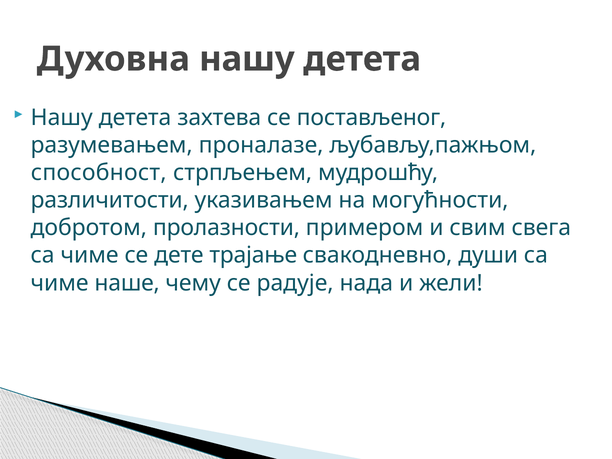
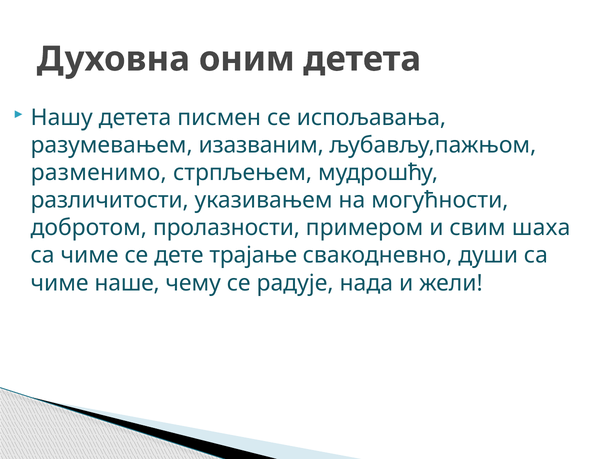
Духовна нашу: нашу -> оним
захтева: захтева -> писмен
постављеног: постављеног -> испољавања
проналазе: проналазе -> изазваним
способност: способност -> разменимо
свега: свега -> шаха
